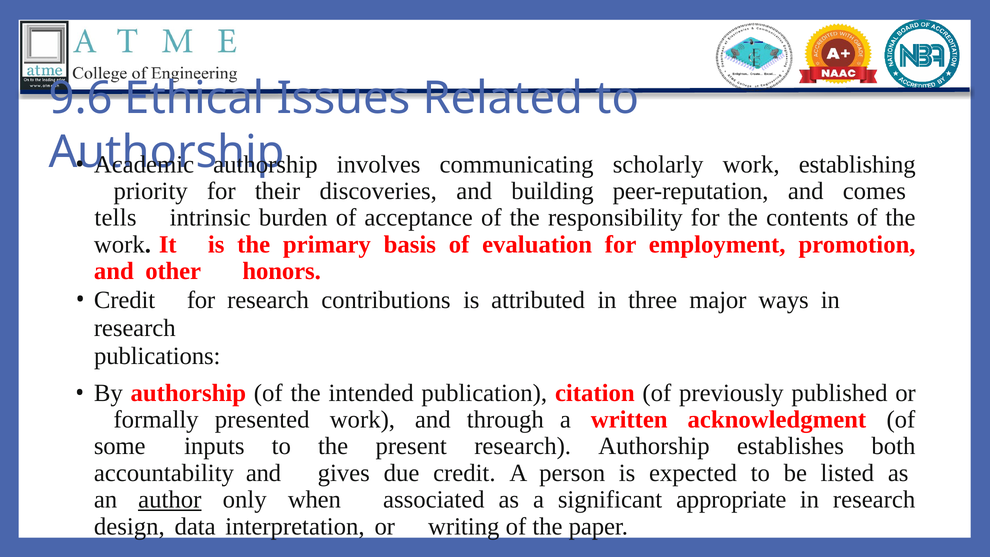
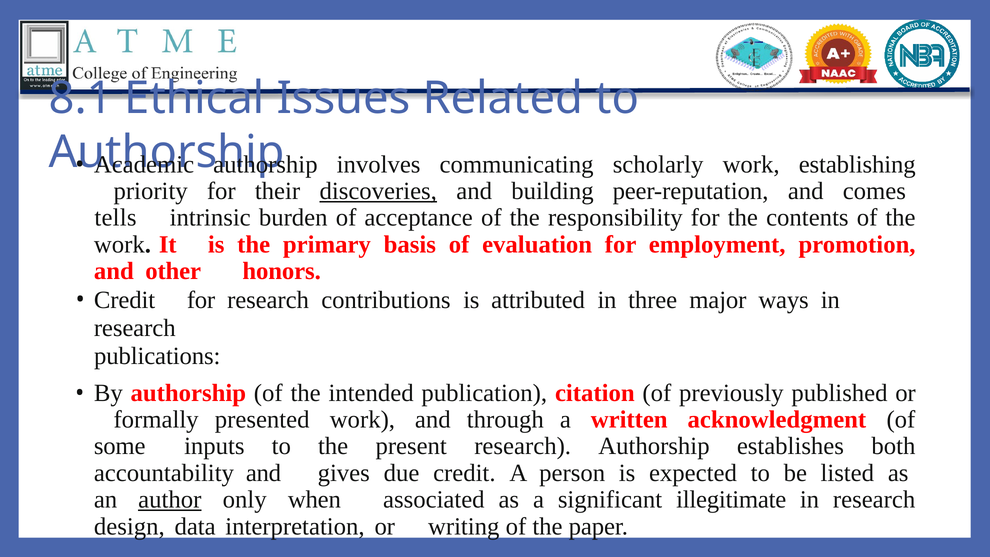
9.6: 9.6 -> 8.1
discoveries underline: none -> present
appropriate: appropriate -> illegitimate
